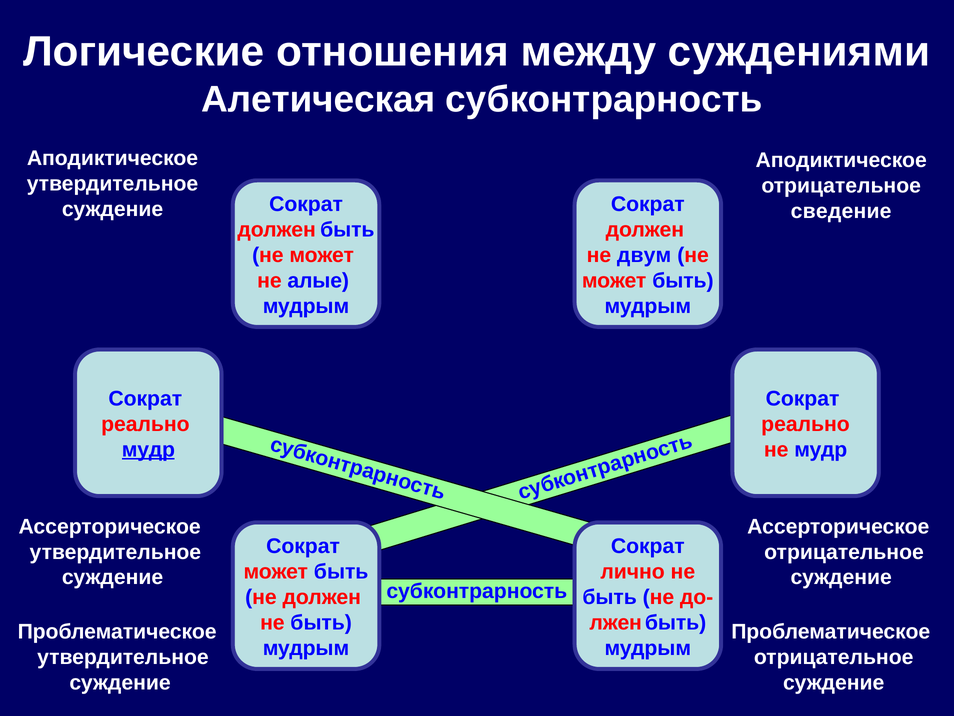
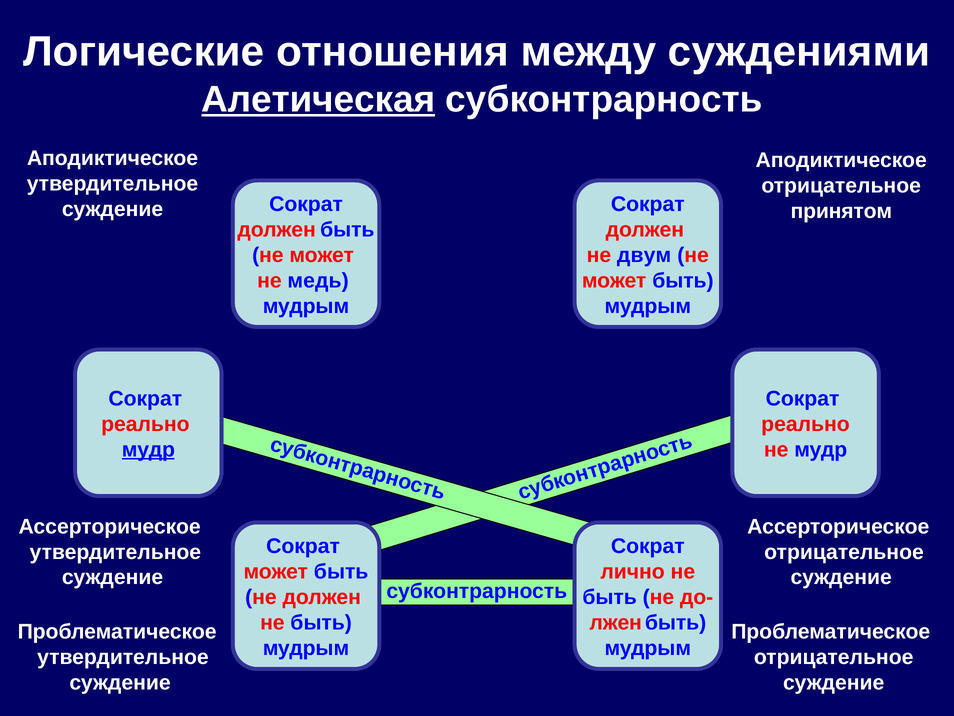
Алетическая underline: none -> present
сведение: сведение -> принятом
алые: алые -> медь
